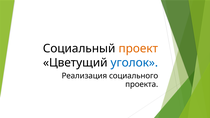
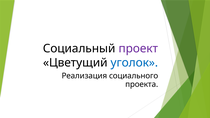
проект colour: orange -> purple
